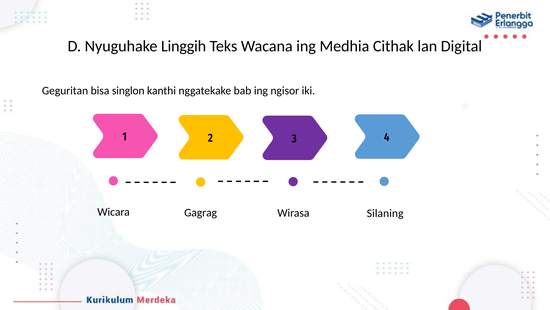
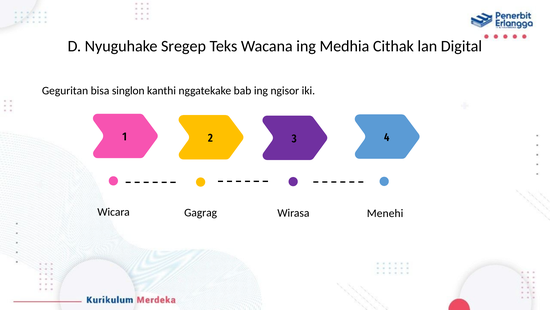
Linggih: Linggih -> Sregep
Silaning: Silaning -> Menehi
